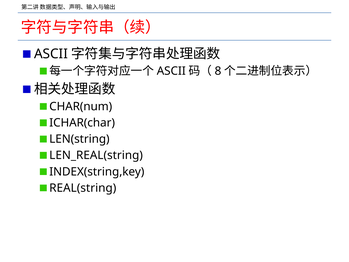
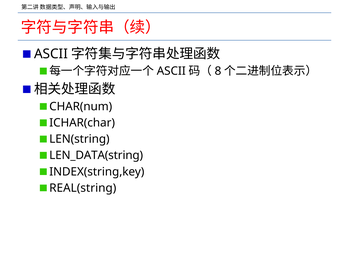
LEN_REAL(string: LEN_REAL(string -> LEN_DATA(string
